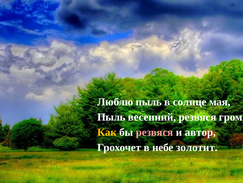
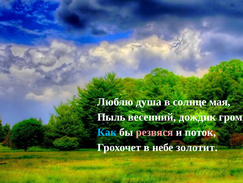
Люблю пыль: пыль -> душа
весенний резвяся: резвяся -> дождик
Как colour: yellow -> light blue
автор: автор -> поток
